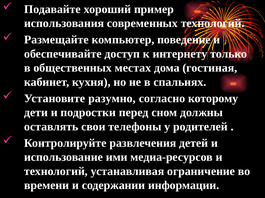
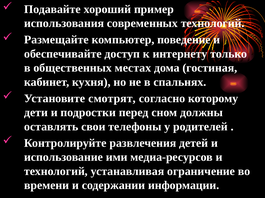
разумно: разумно -> смотрят
